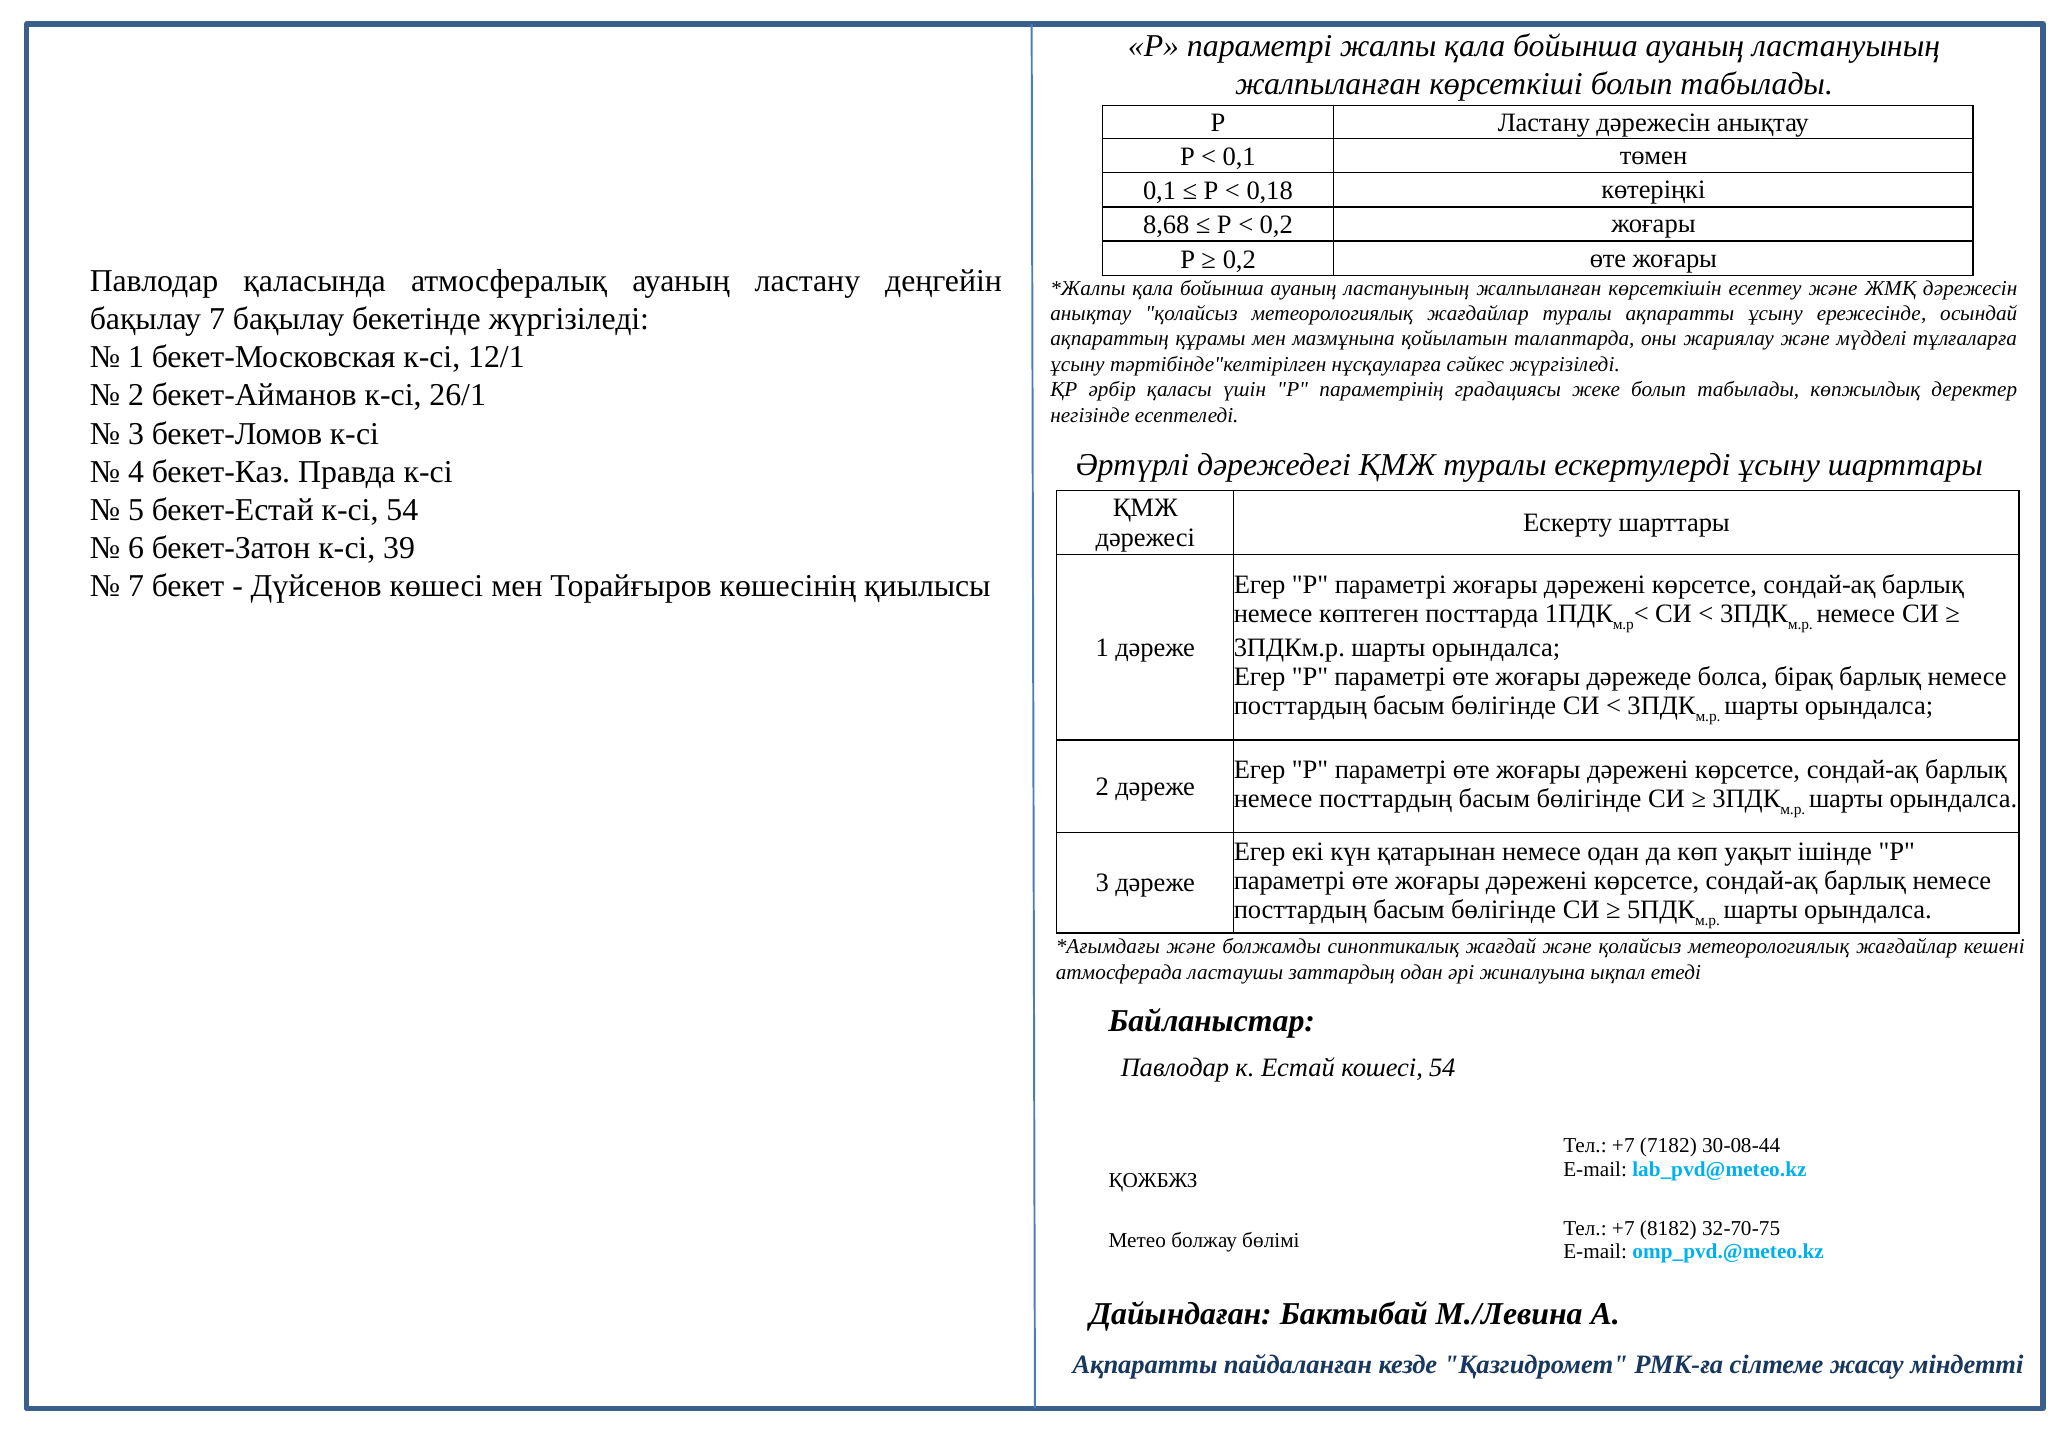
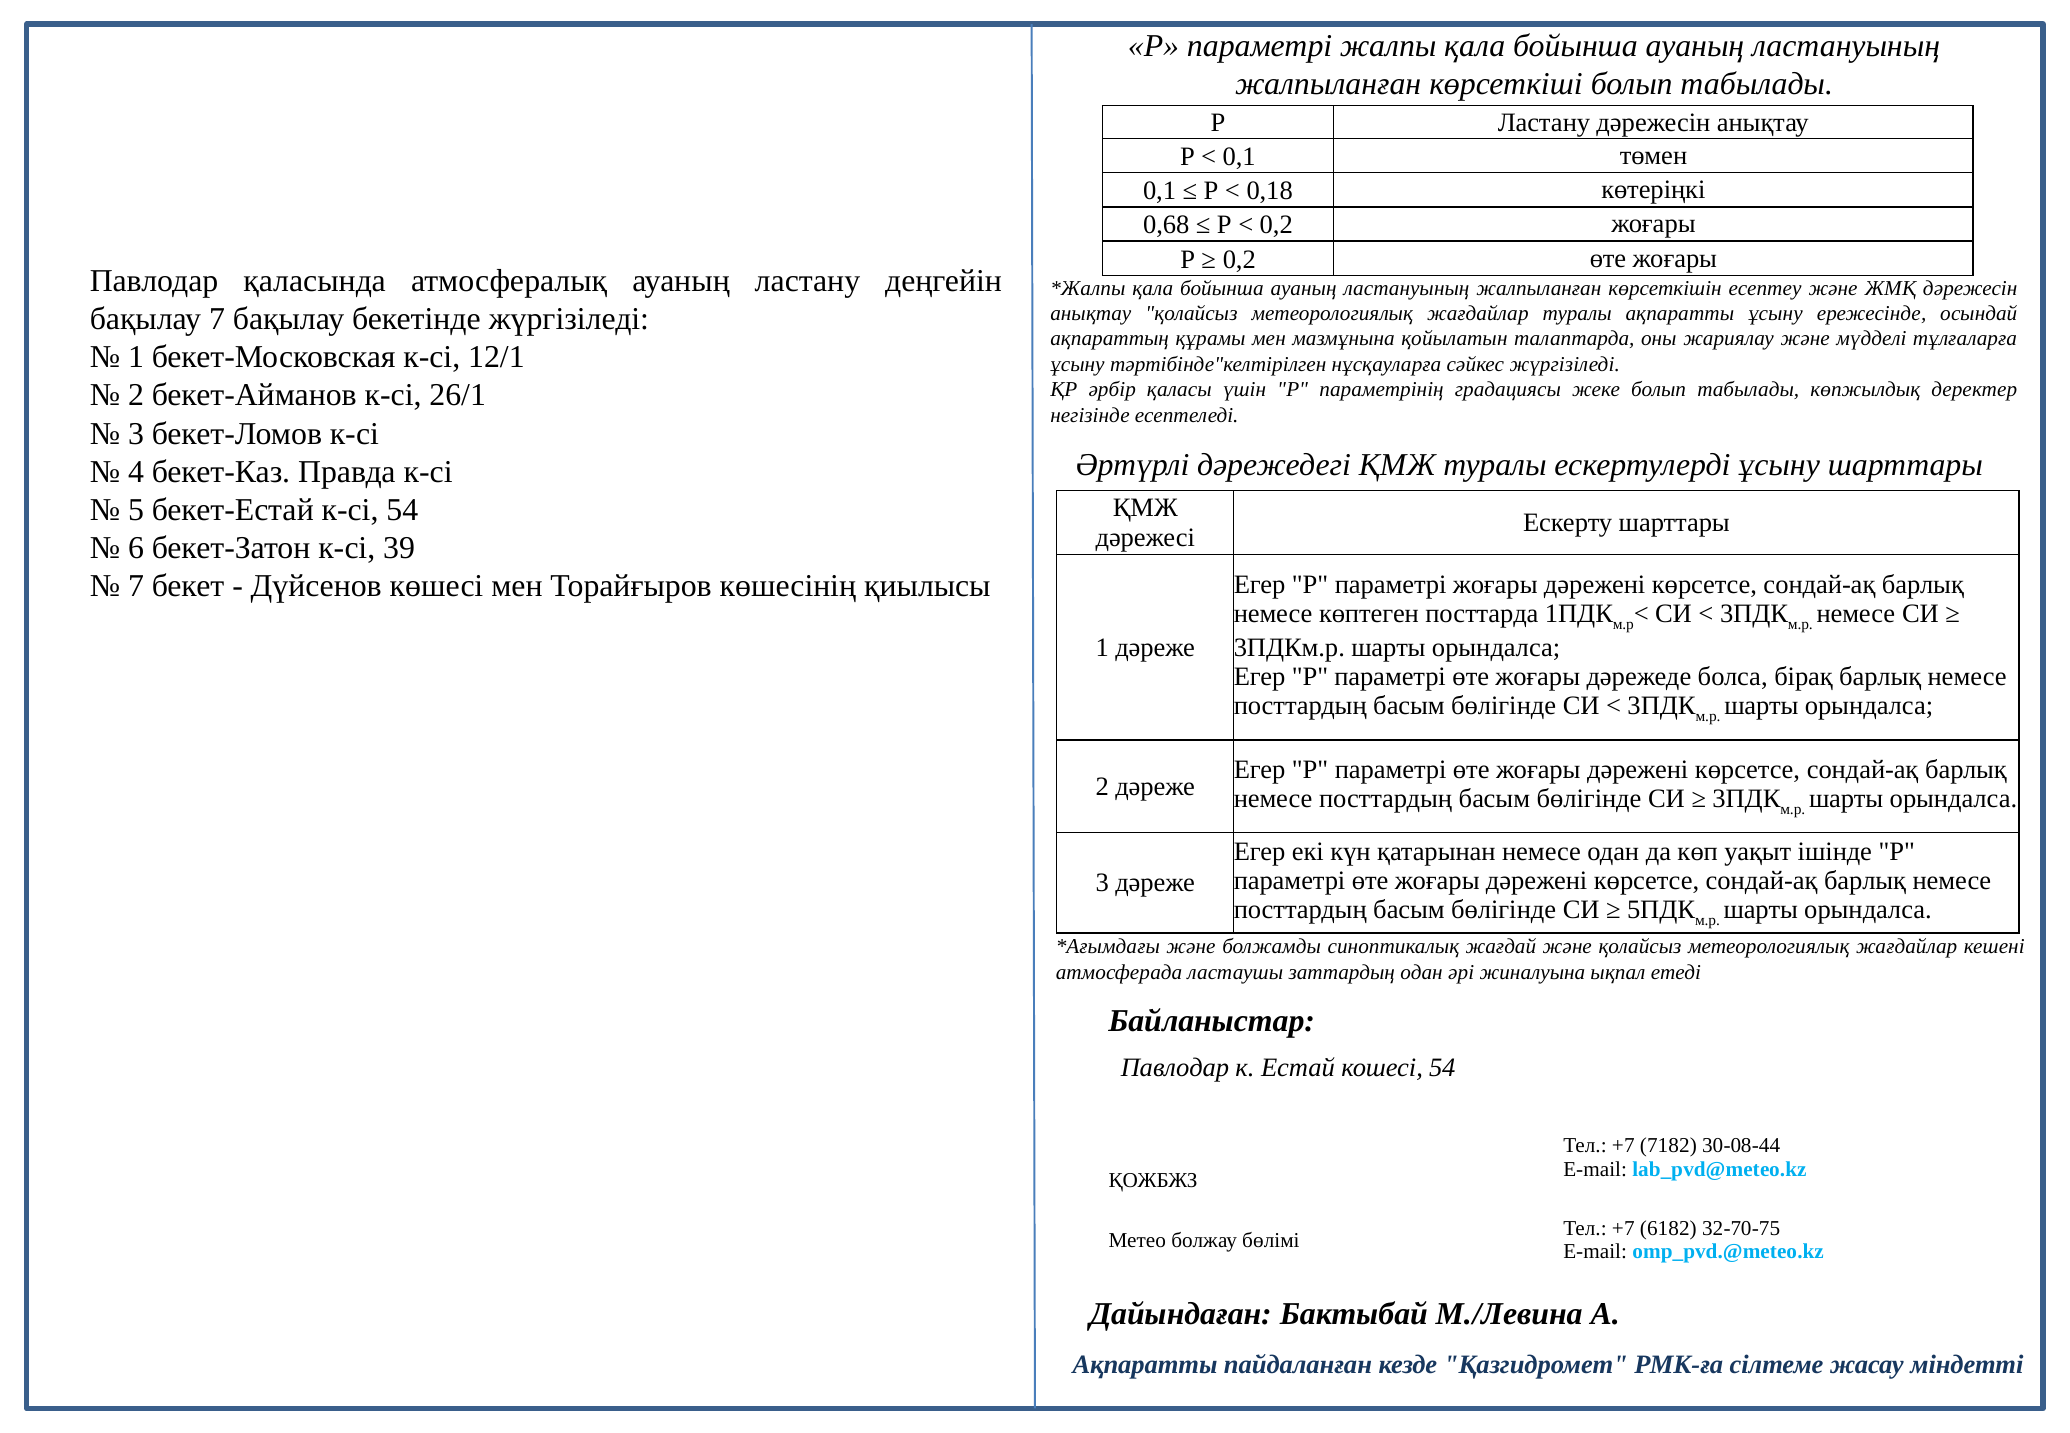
8,68: 8,68 -> 0,68
8182: 8182 -> 6182
